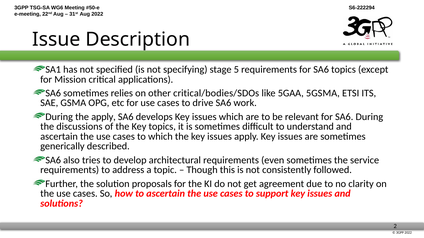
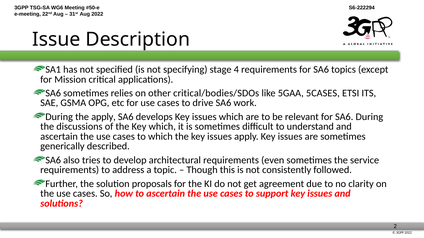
5: 5 -> 4
5GSMA: 5GSMA -> 5CASES
Key topics: topics -> which
